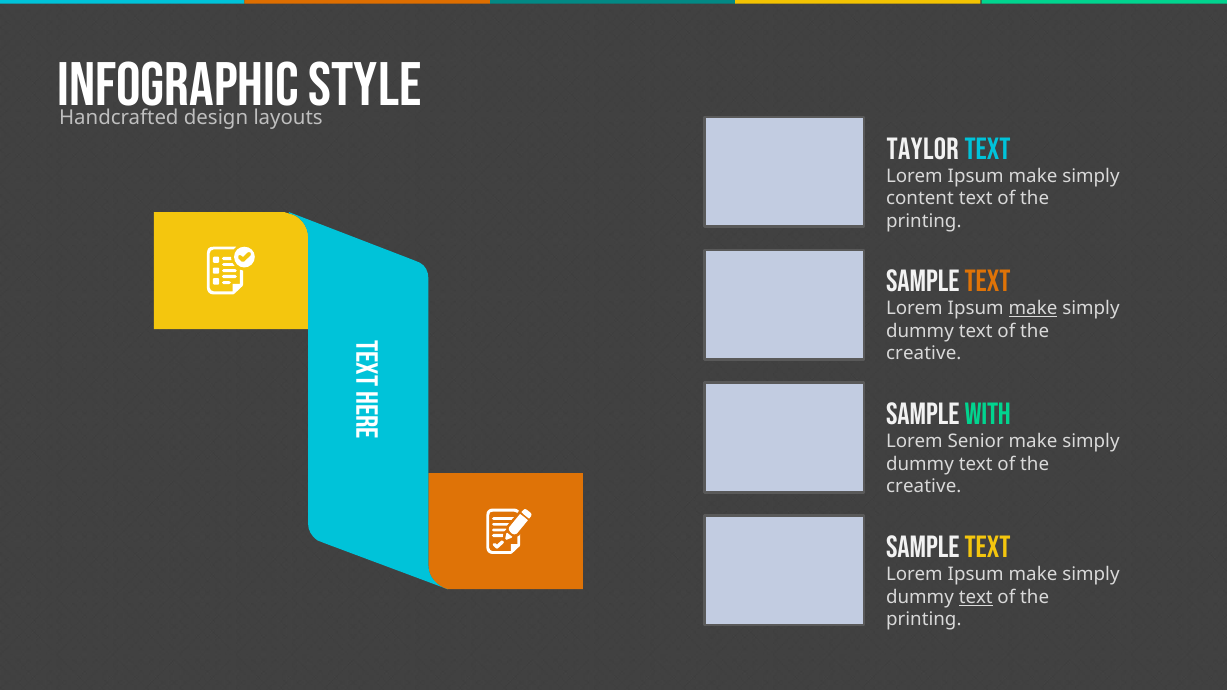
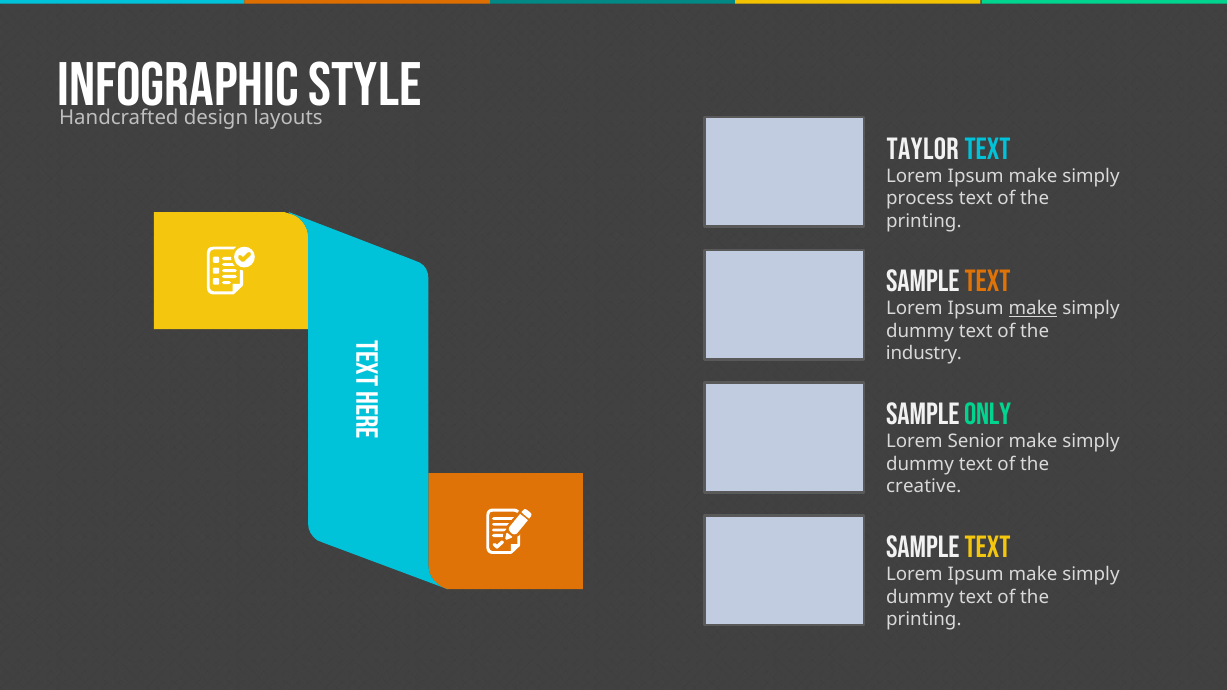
content: content -> process
creative at (924, 354): creative -> industry
WITH: WITH -> ONLY
text at (976, 597) underline: present -> none
